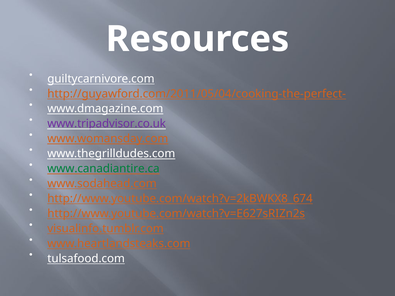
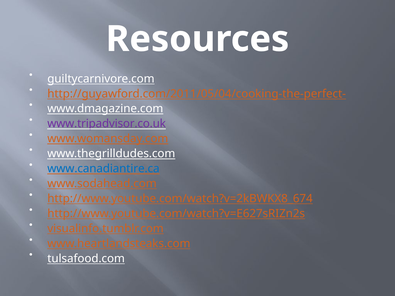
www.canadiantire.ca colour: green -> blue
